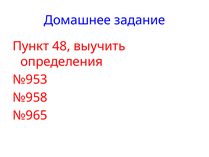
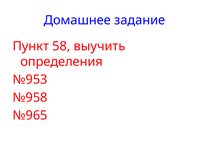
48: 48 -> 58
